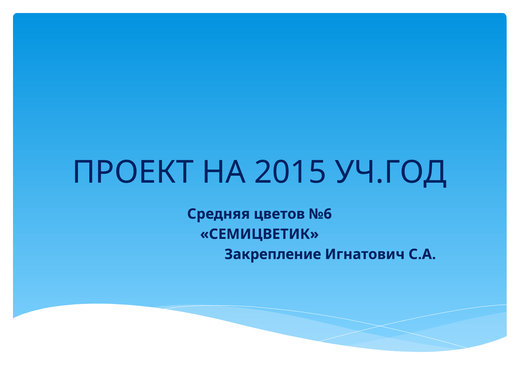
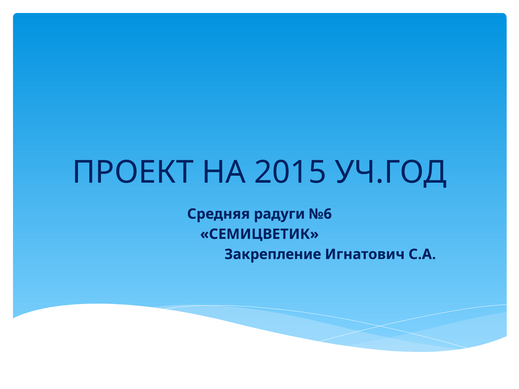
цветов: цветов -> радуги
